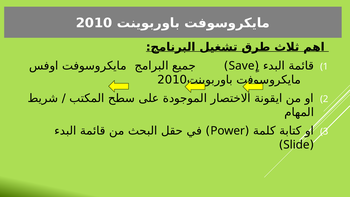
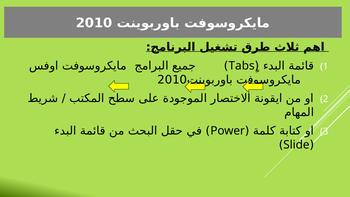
Save: Save -> Tabs
